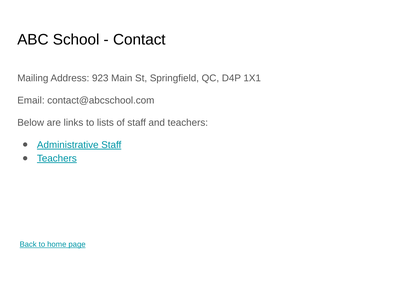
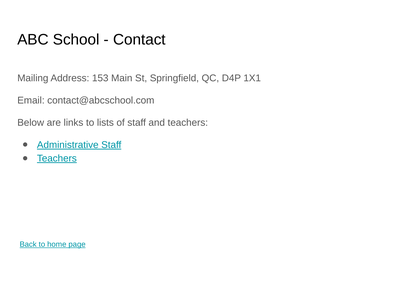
923: 923 -> 153
